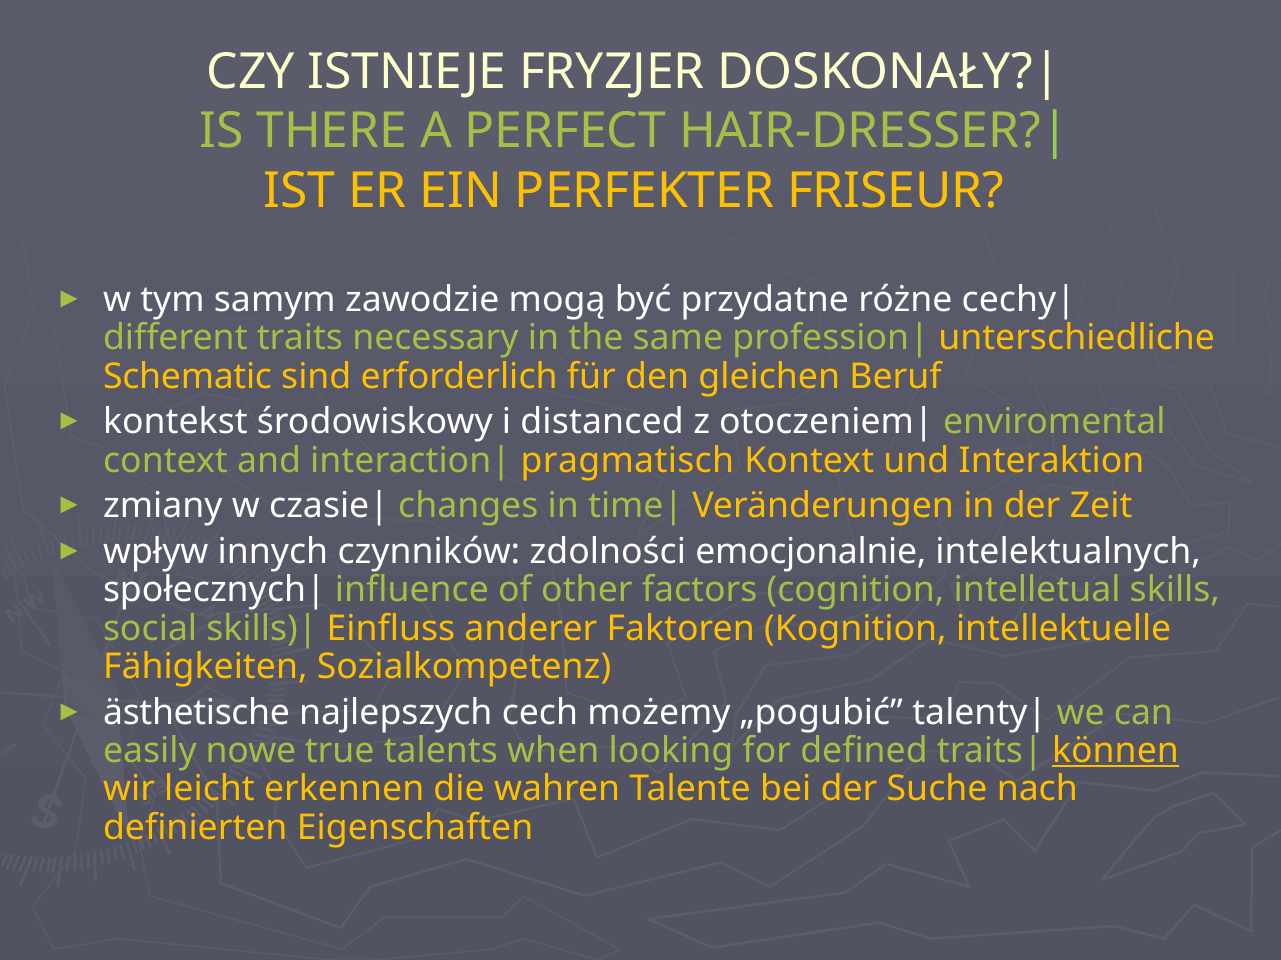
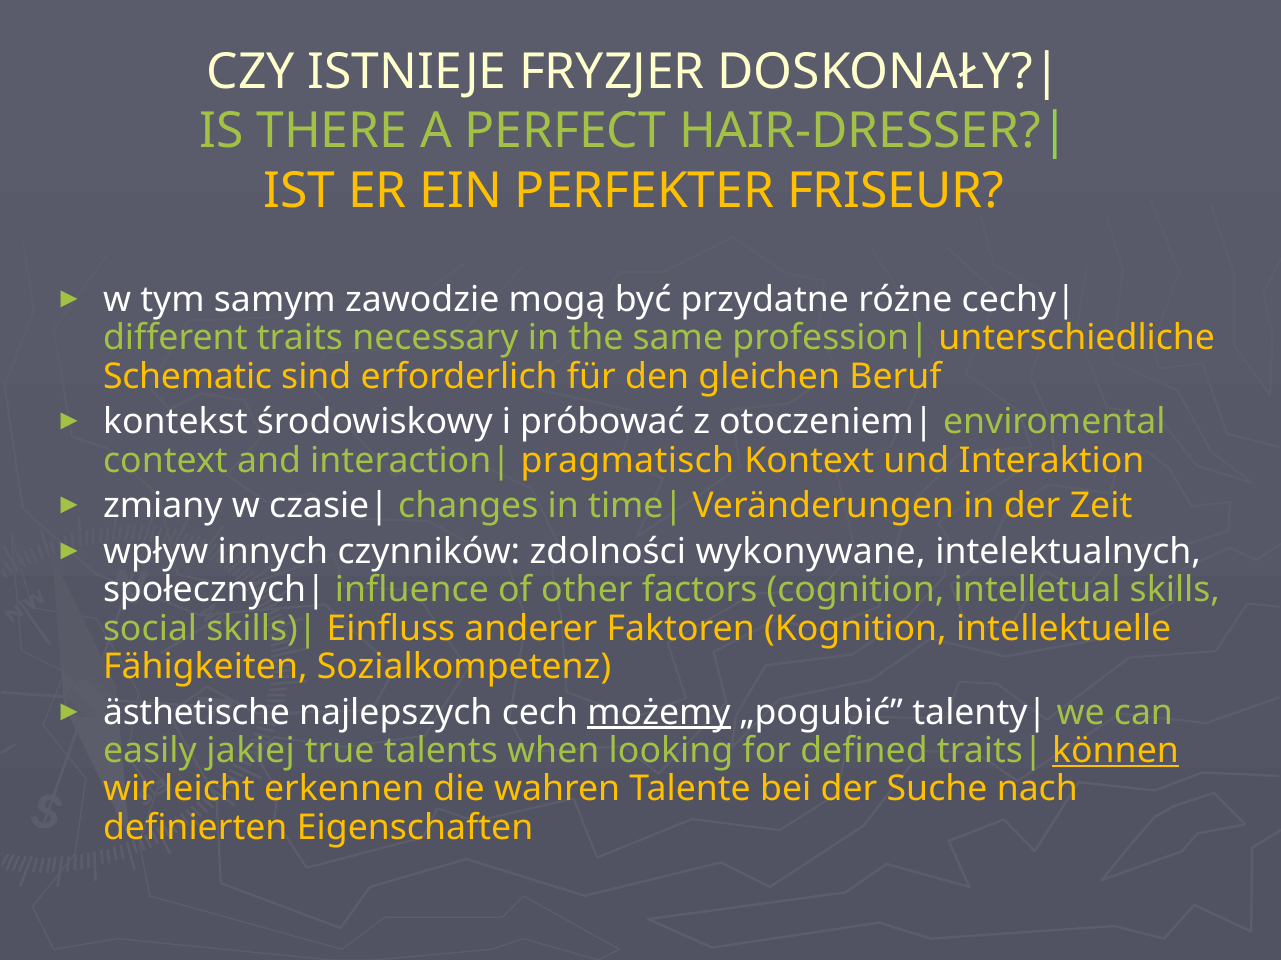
distanced: distanced -> próbować
emocjonalnie: emocjonalnie -> wykonywane
możemy underline: none -> present
nowe: nowe -> jakiej
